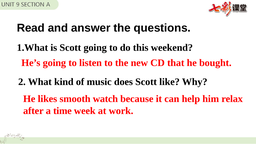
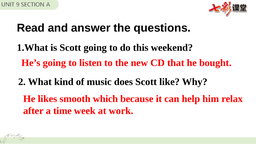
watch: watch -> which
